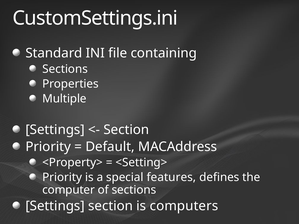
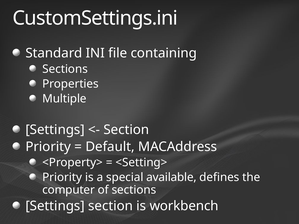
features: features -> available
computers: computers -> workbench
